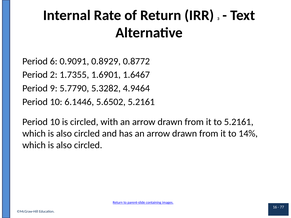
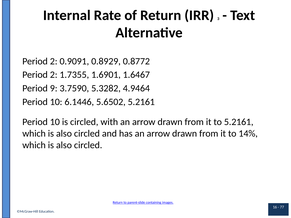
6 at (54, 61): 6 -> 2
5.7790: 5.7790 -> 3.7590
